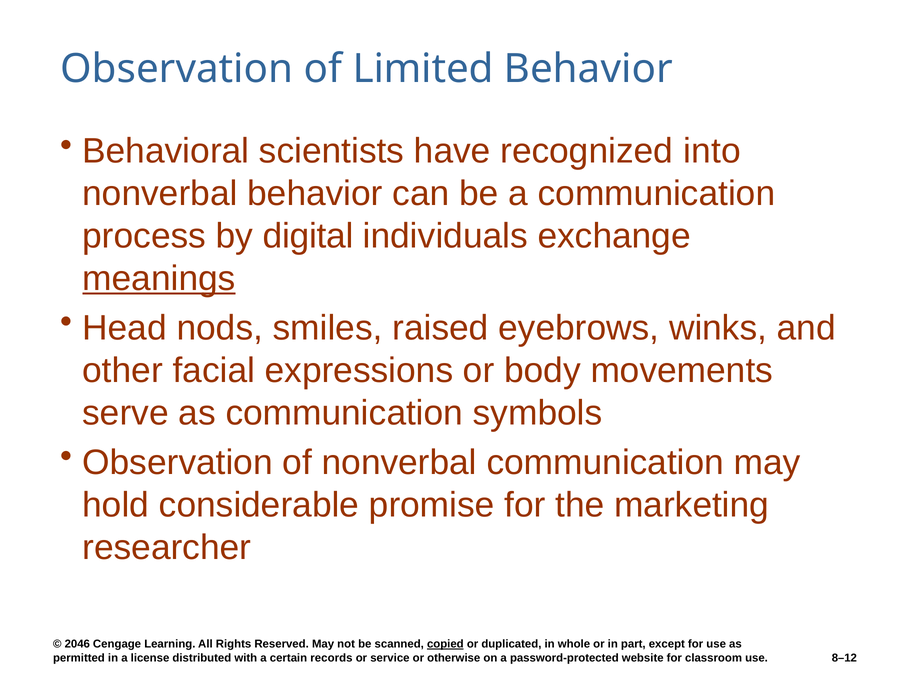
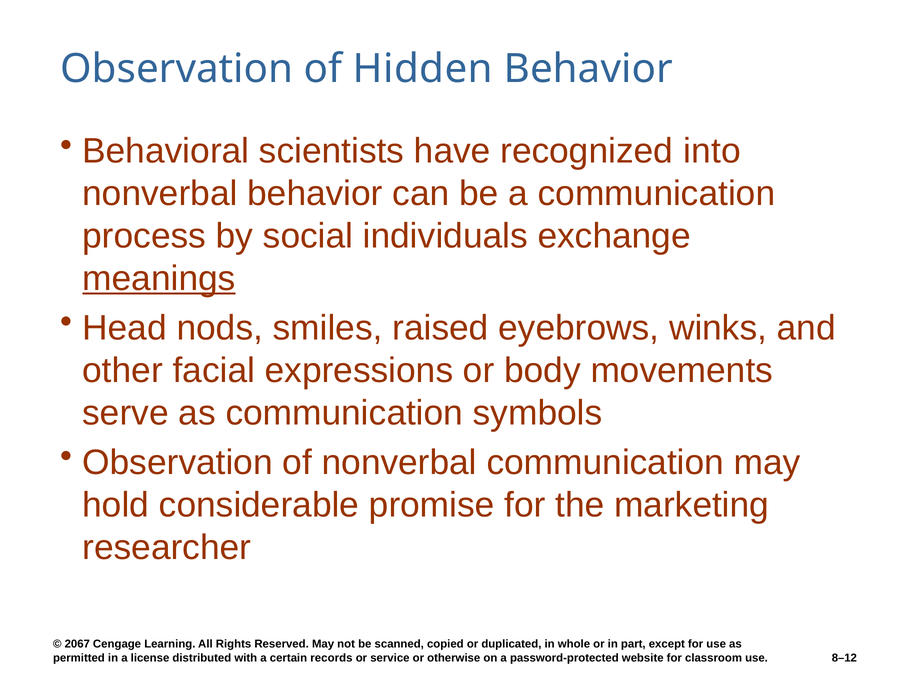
Limited: Limited -> Hidden
digital: digital -> social
2046: 2046 -> 2067
copied underline: present -> none
